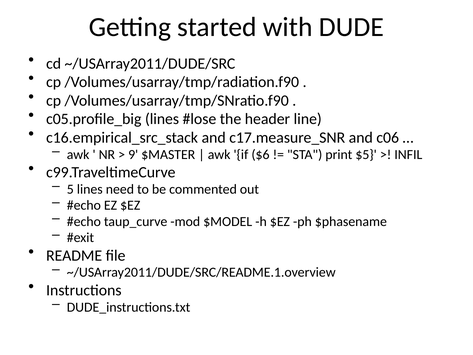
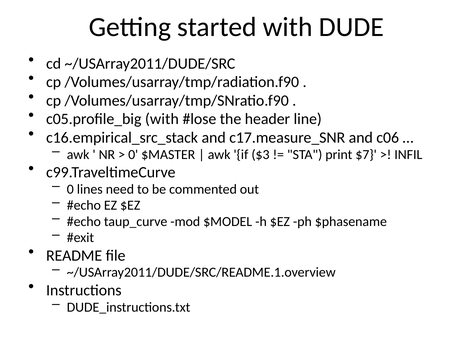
c05.profile_big lines: lines -> with
9 at (133, 154): 9 -> 0
$6: $6 -> $3
$5: $5 -> $7
5 at (70, 189): 5 -> 0
